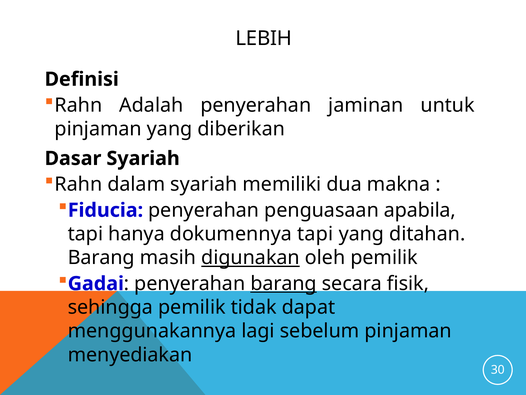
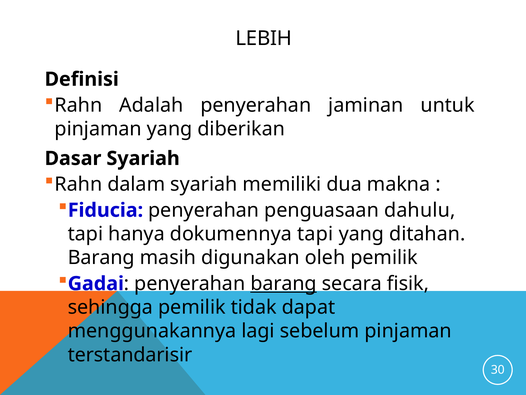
apabila: apabila -> dahulu
digunakan underline: present -> none
menyediakan: menyediakan -> terstandarisir
